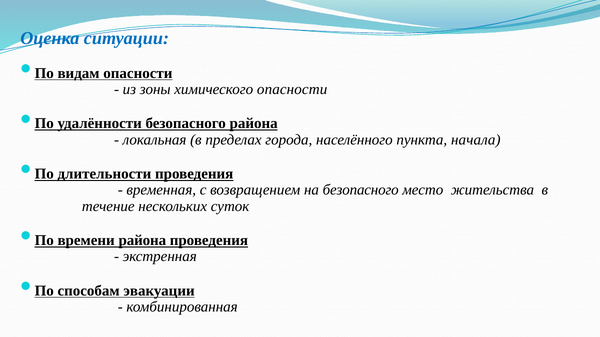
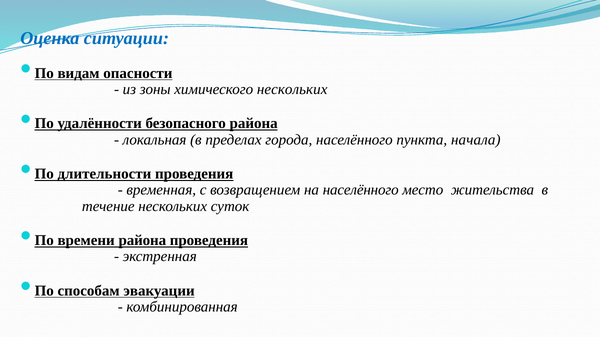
химического опасности: опасности -> нескольких
на безопасного: безопасного -> населённого
